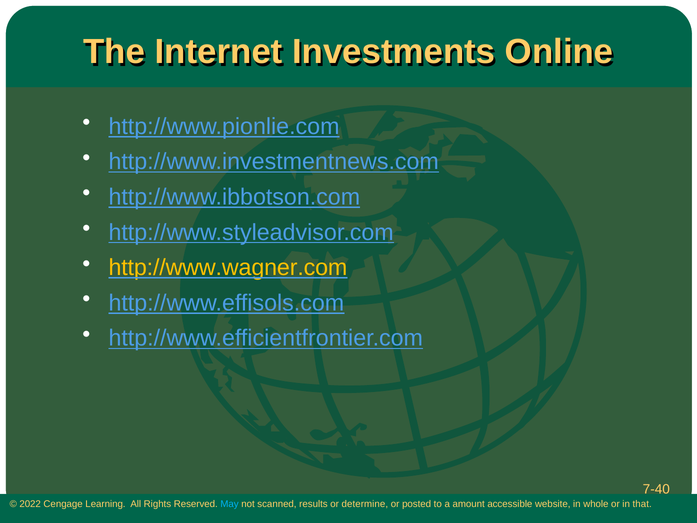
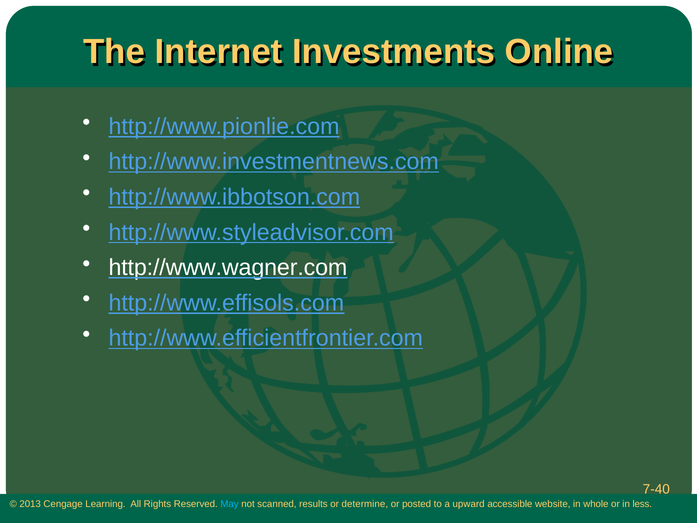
http://www.wagner.com colour: yellow -> white
2022: 2022 -> 2013
amount: amount -> upward
that: that -> less
